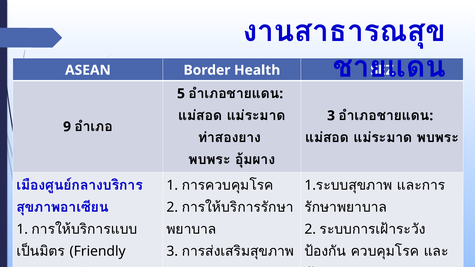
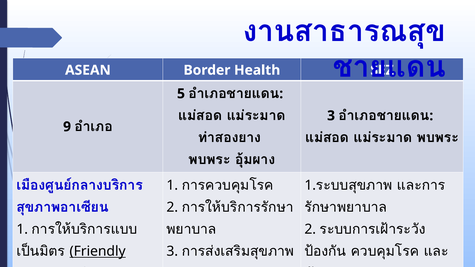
Friendly underline: none -> present
